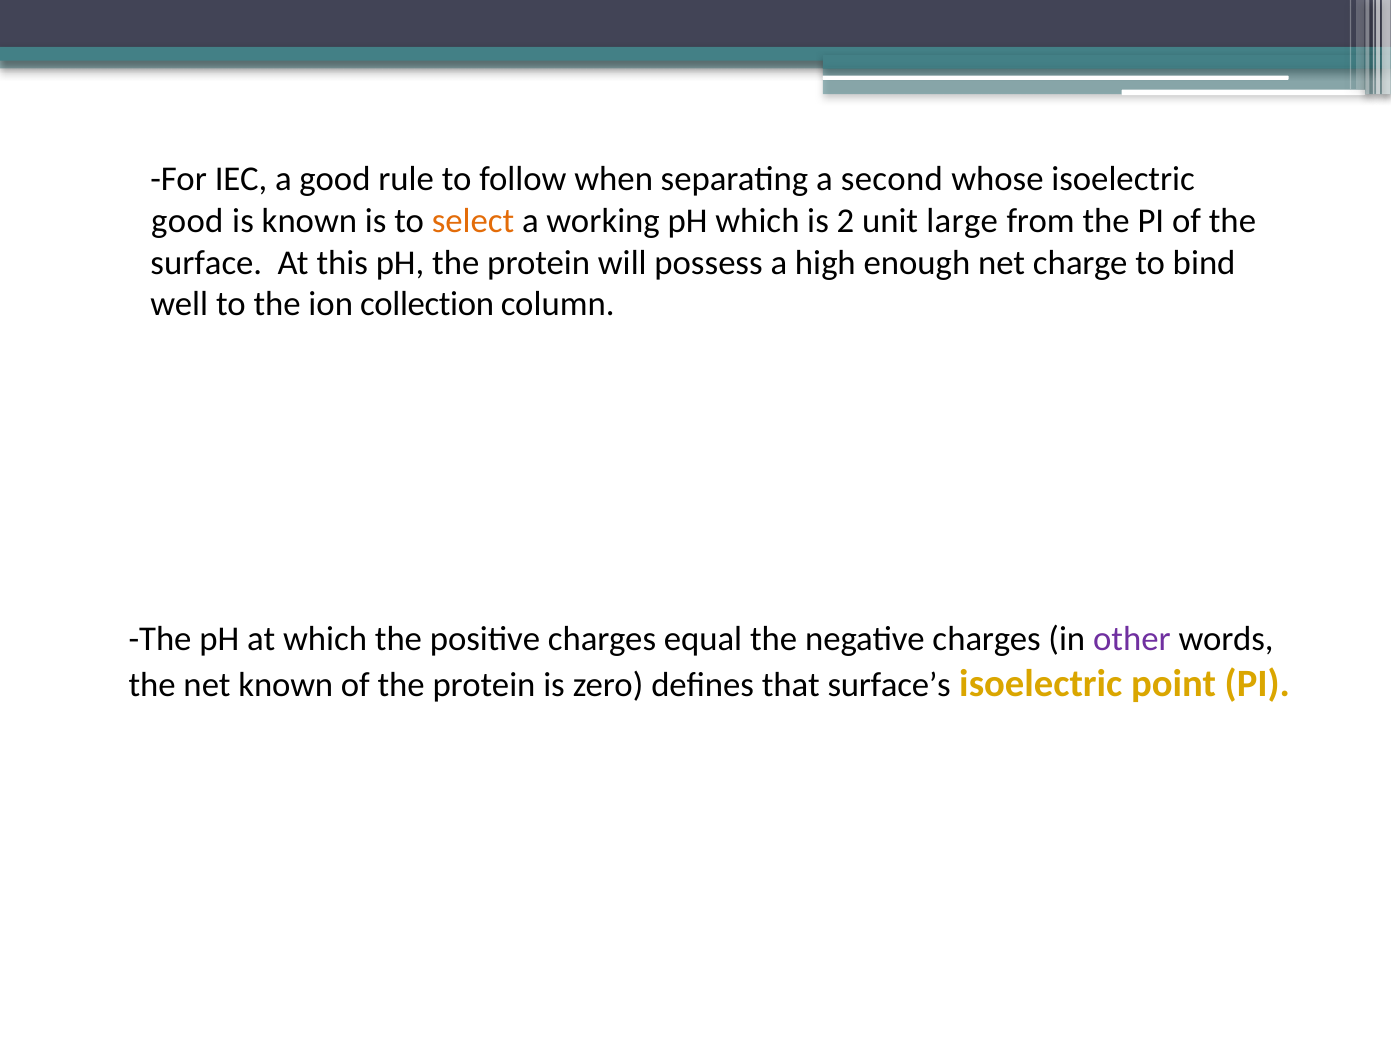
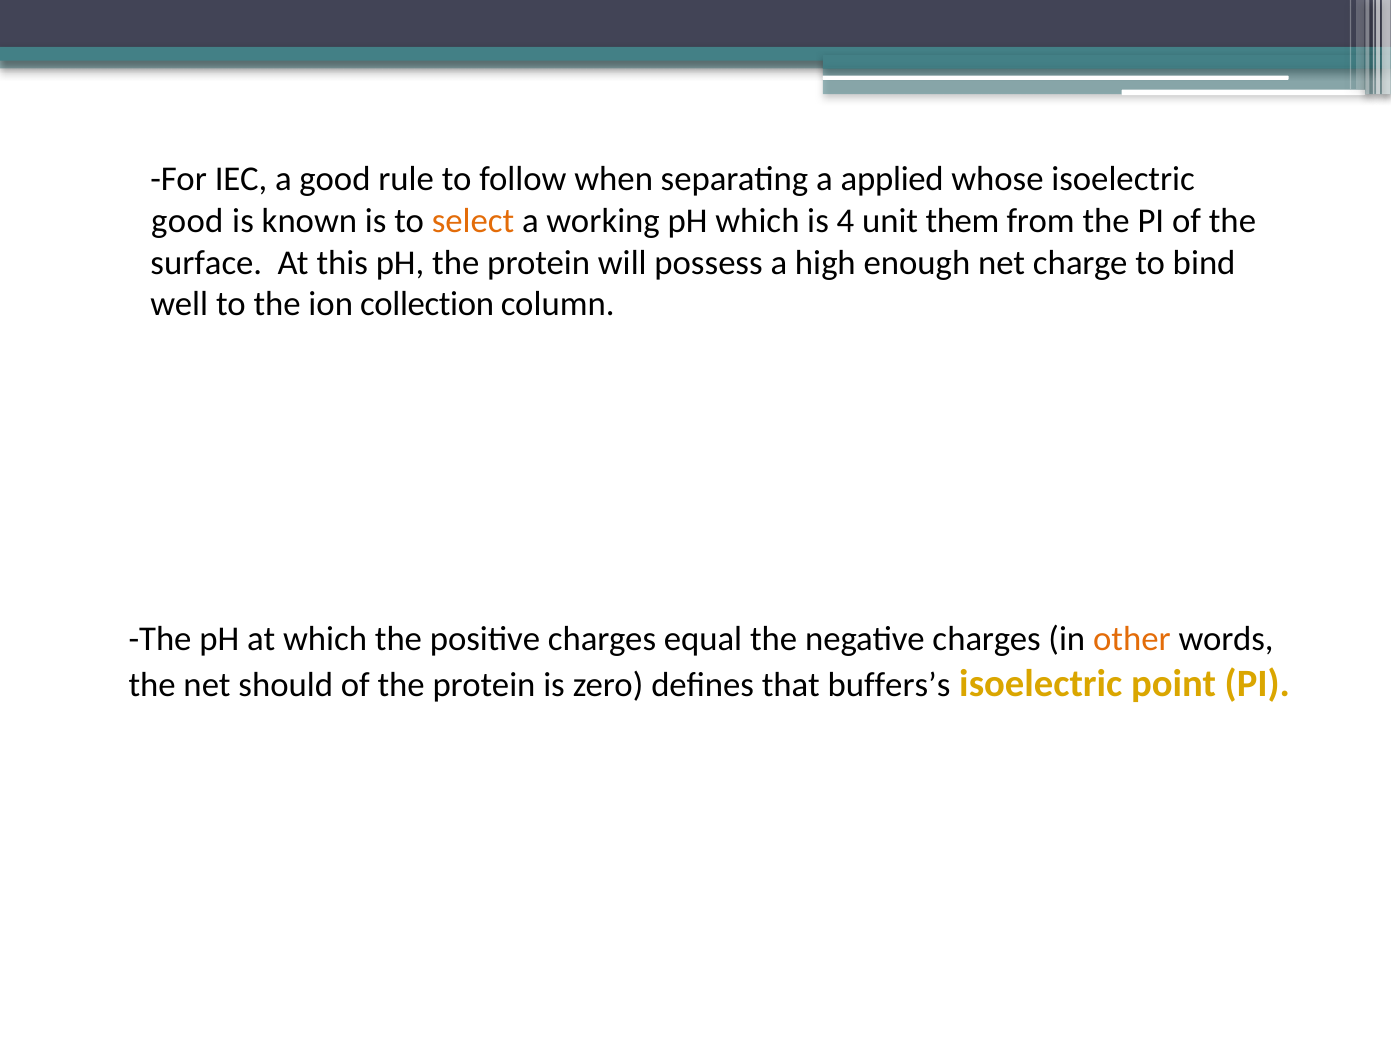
second: second -> applied
2: 2 -> 4
large: large -> them
other colour: purple -> orange
net known: known -> should
surface’s: surface’s -> buffers’s
